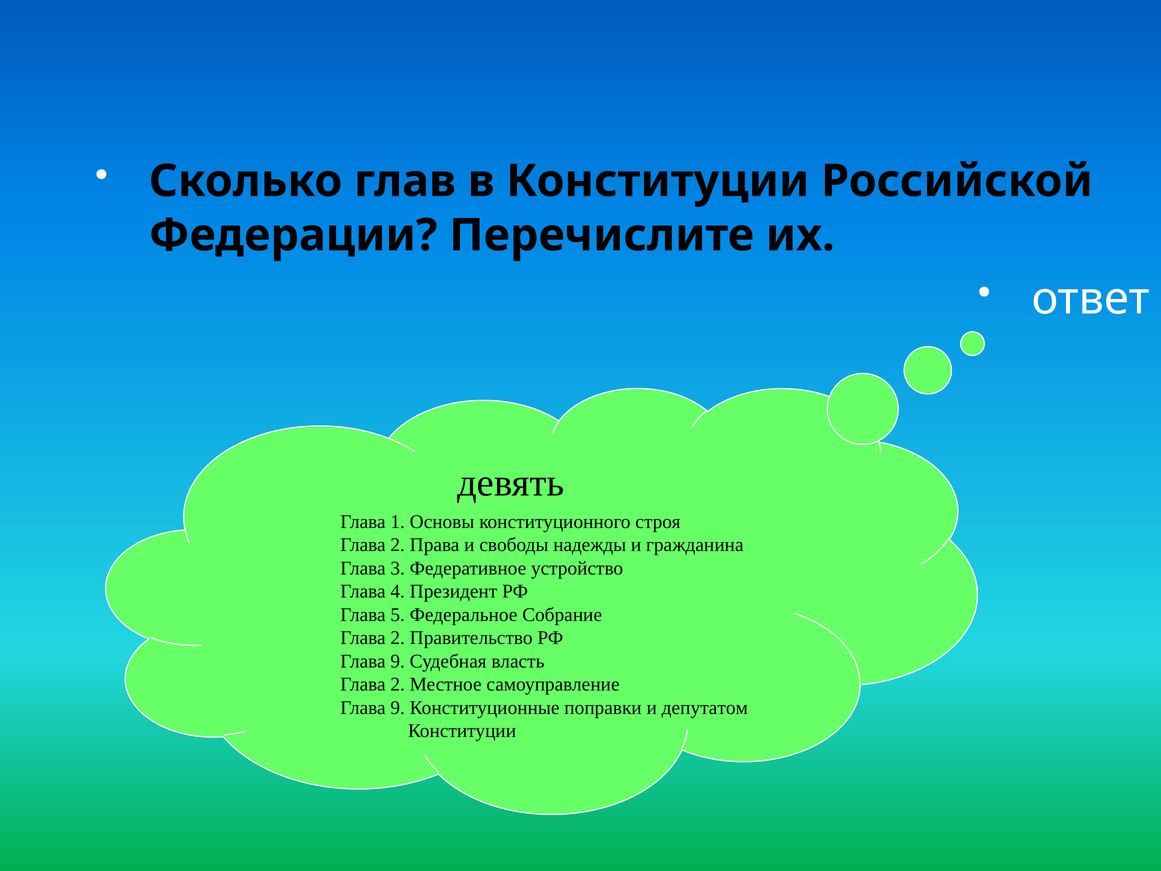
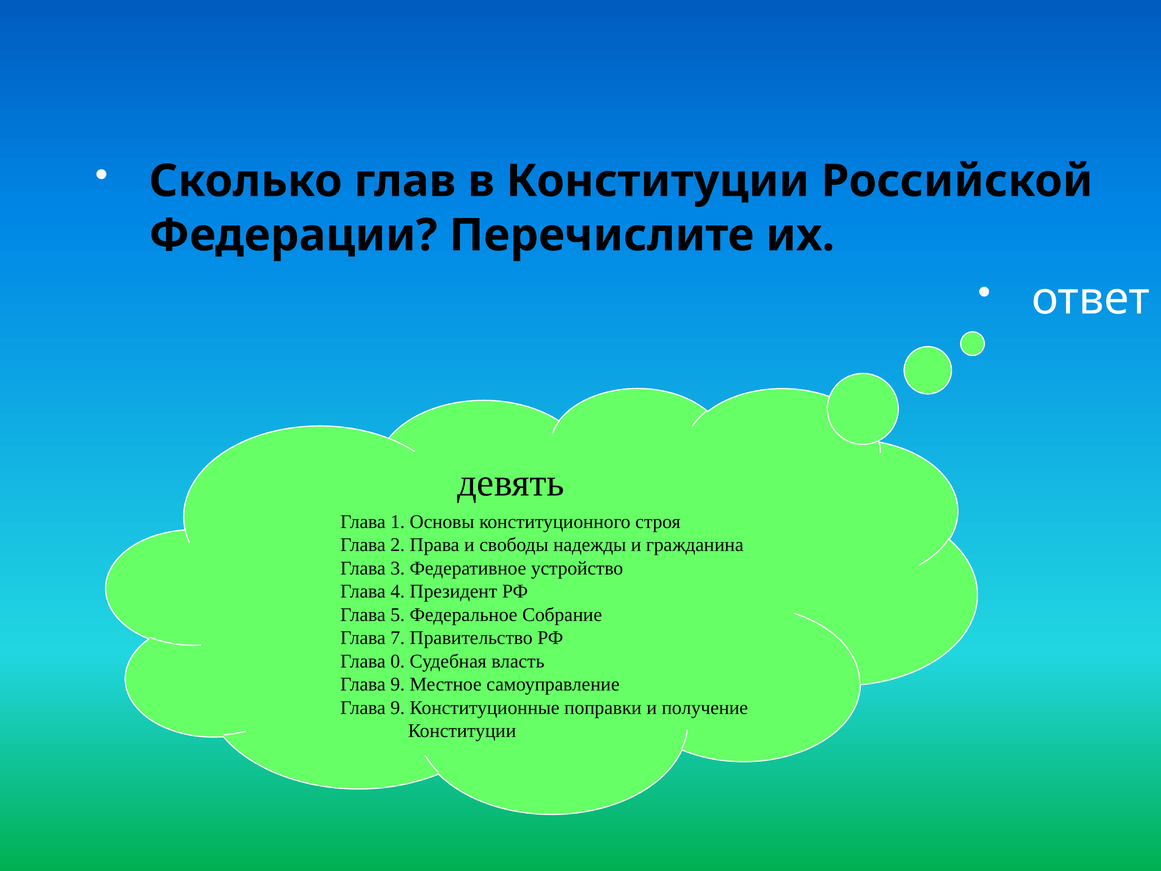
2 at (398, 638): 2 -> 7
9 at (398, 661): 9 -> 0
2 at (398, 684): 2 -> 9
депутатом: депутатом -> получение
